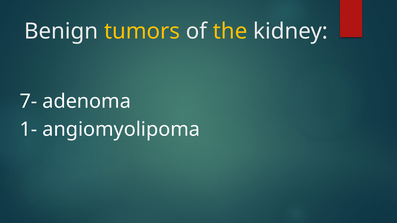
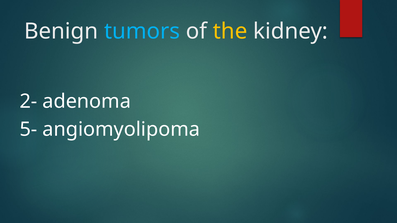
tumors colour: yellow -> light blue
7-: 7- -> 2-
1-: 1- -> 5-
